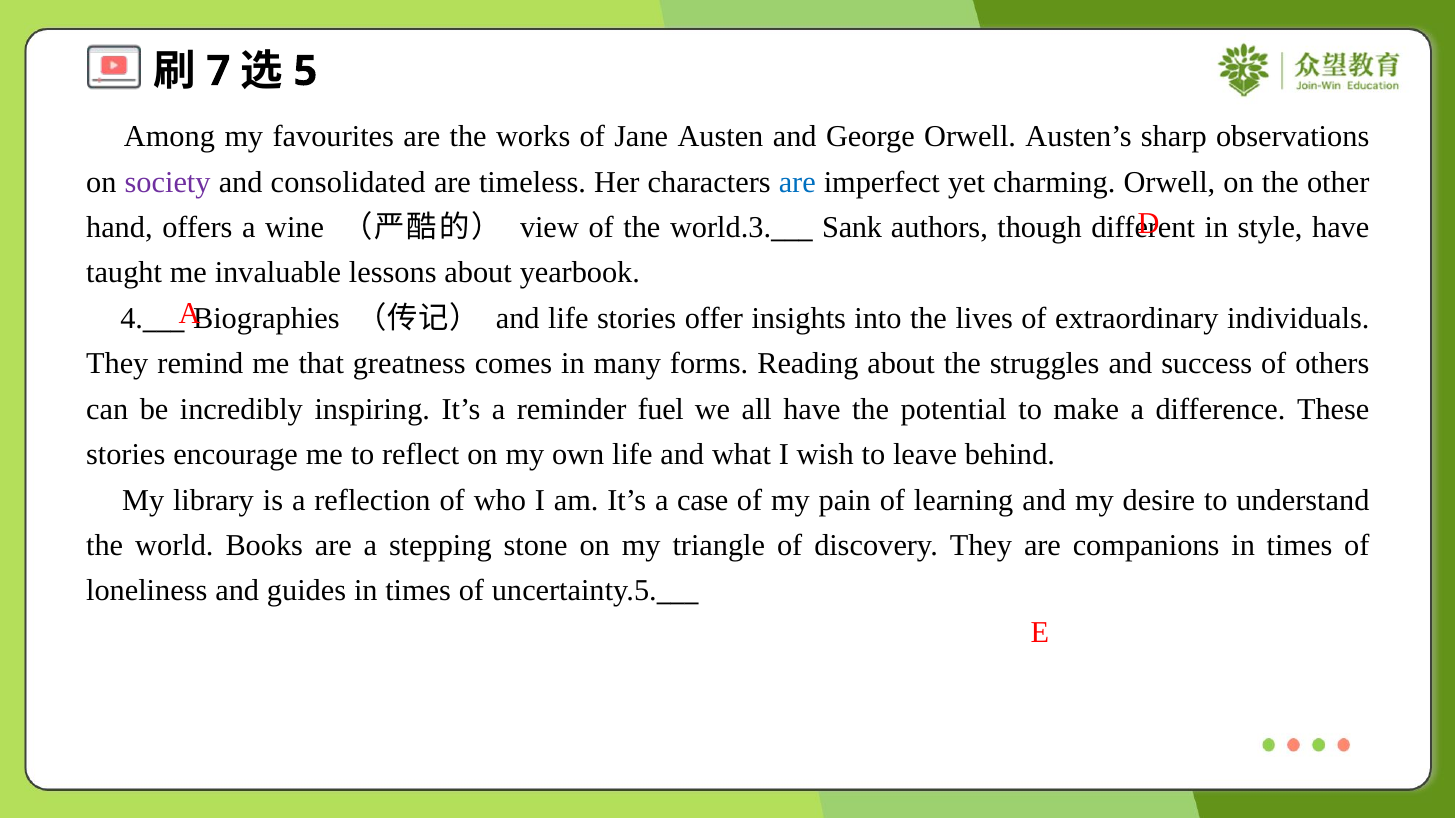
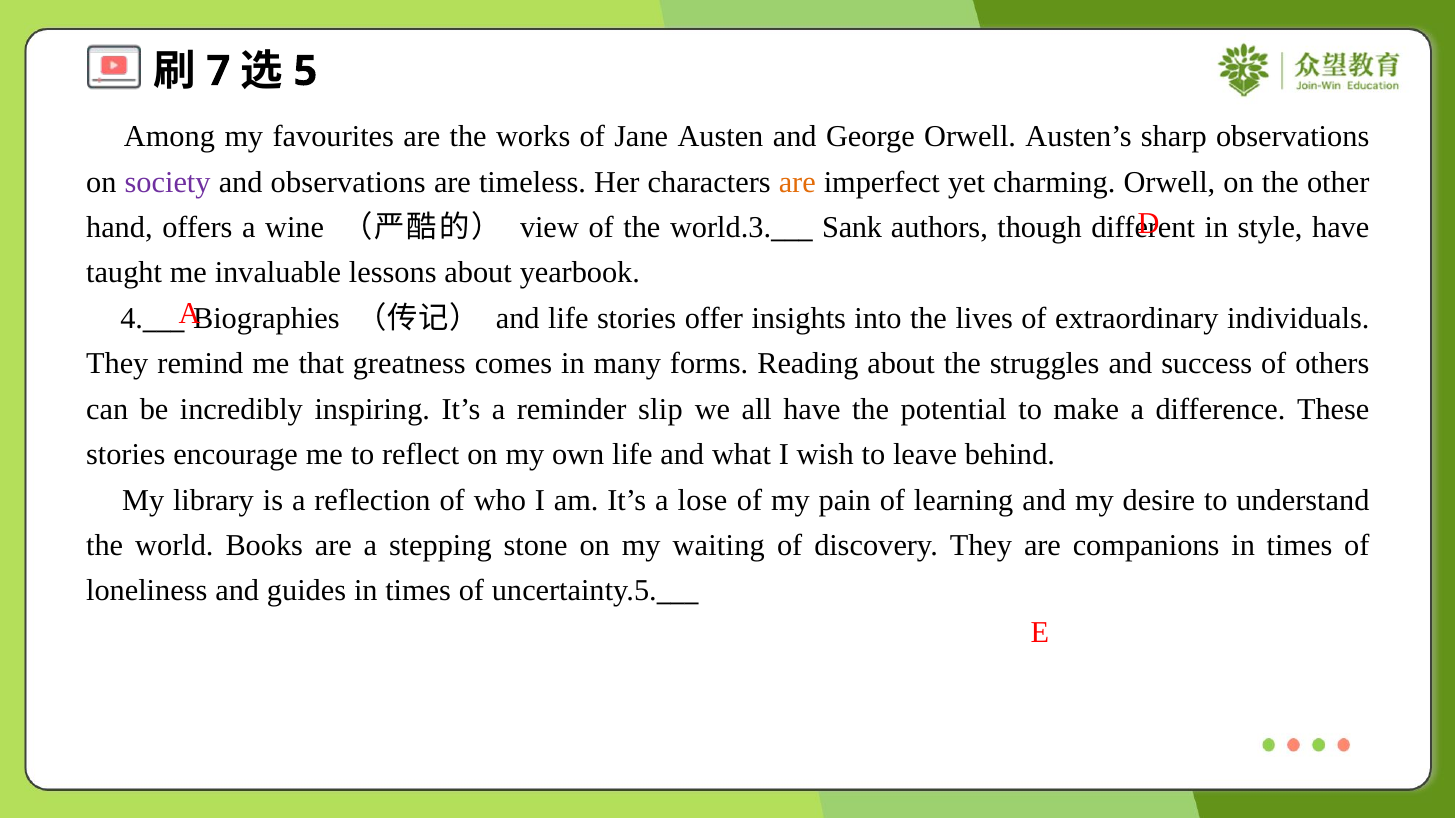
and consolidated: consolidated -> observations
are at (797, 182) colour: blue -> orange
fuel: fuel -> slip
case: case -> lose
triangle: triangle -> waiting
